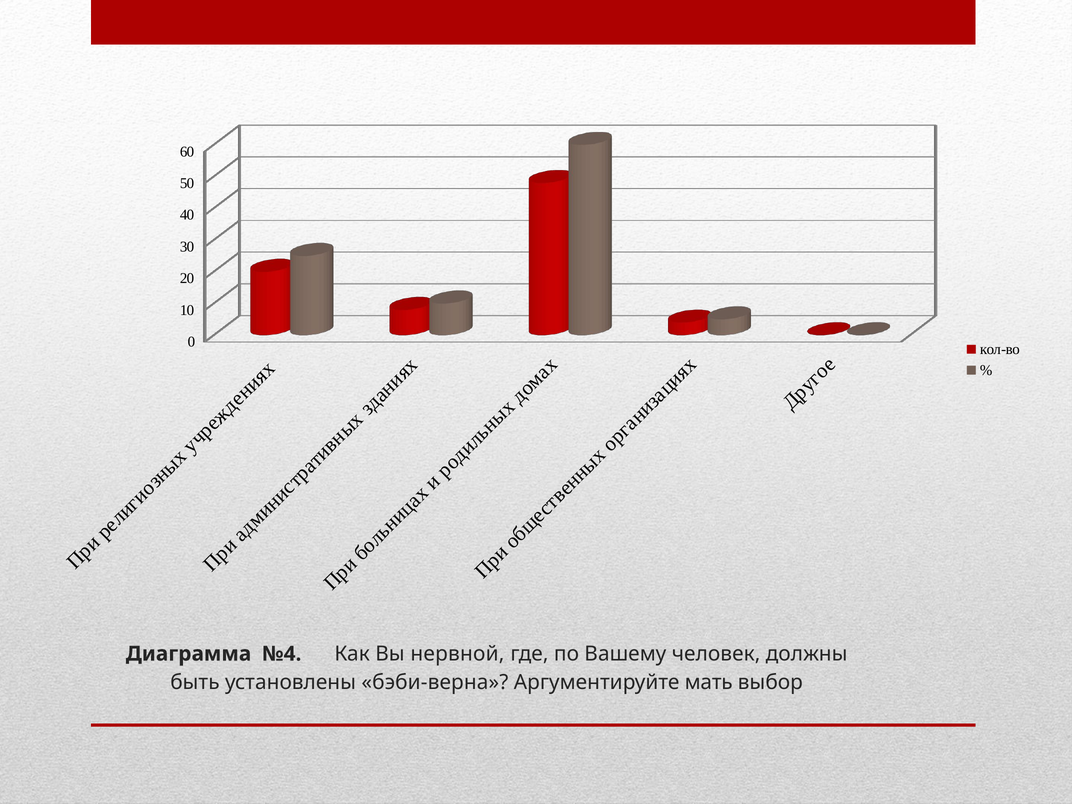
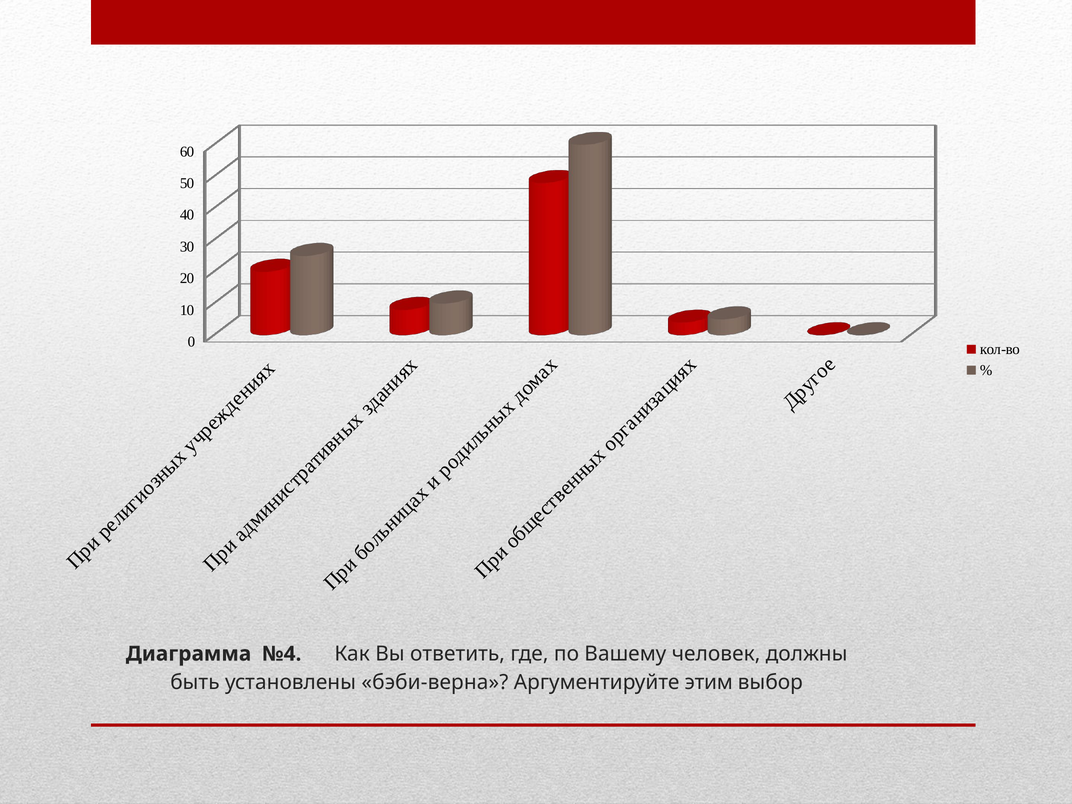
нервной: нервной -> ответить
мать: мать -> этим
